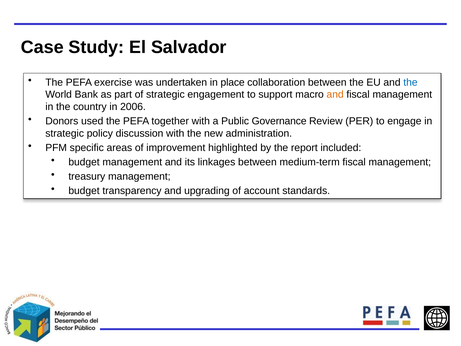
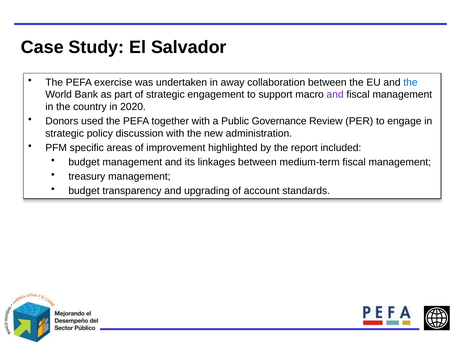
place: place -> away
and at (335, 95) colour: orange -> purple
2006: 2006 -> 2020
